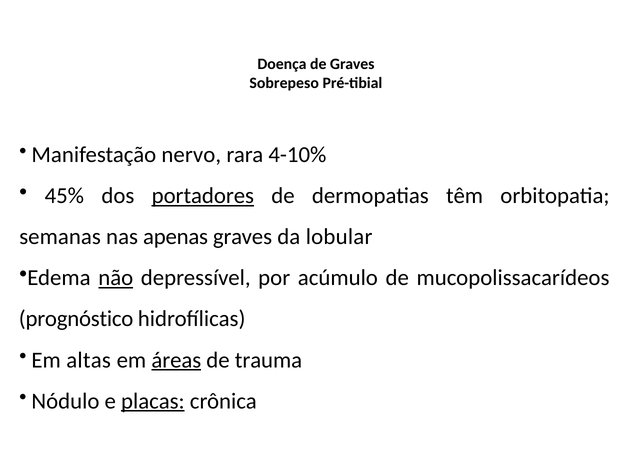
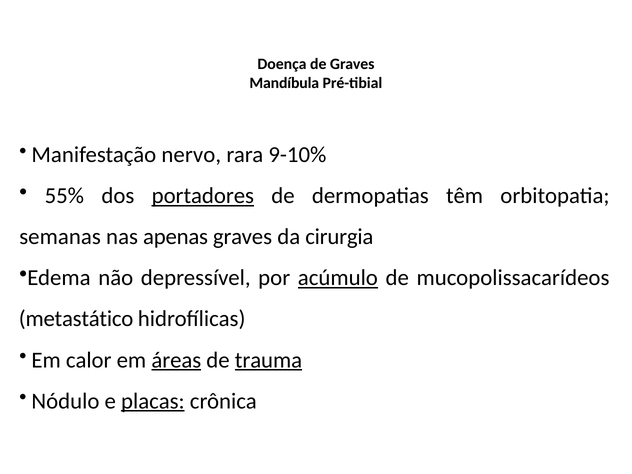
Sobrepeso: Sobrepeso -> Mandíbula
4-10%: 4-10% -> 9-10%
45%: 45% -> 55%
lobular: lobular -> cirurgia
não underline: present -> none
acúmulo underline: none -> present
prognóstico: prognóstico -> metastático
altas: altas -> calor
trauma underline: none -> present
